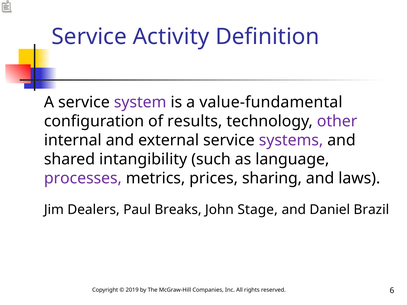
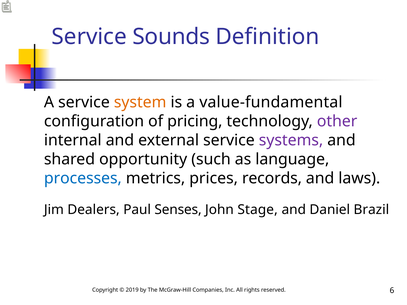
Activity: Activity -> Sounds
system colour: purple -> orange
results: results -> pricing
intangibility: intangibility -> opportunity
processes colour: purple -> blue
sharing: sharing -> records
Breaks: Breaks -> Senses
